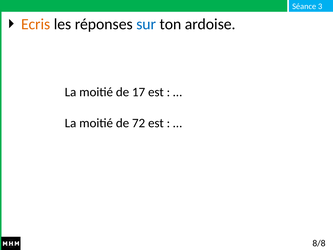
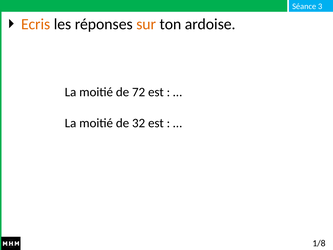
sur colour: blue -> orange
17: 17 -> 72
72: 72 -> 32
8/8: 8/8 -> 1/8
